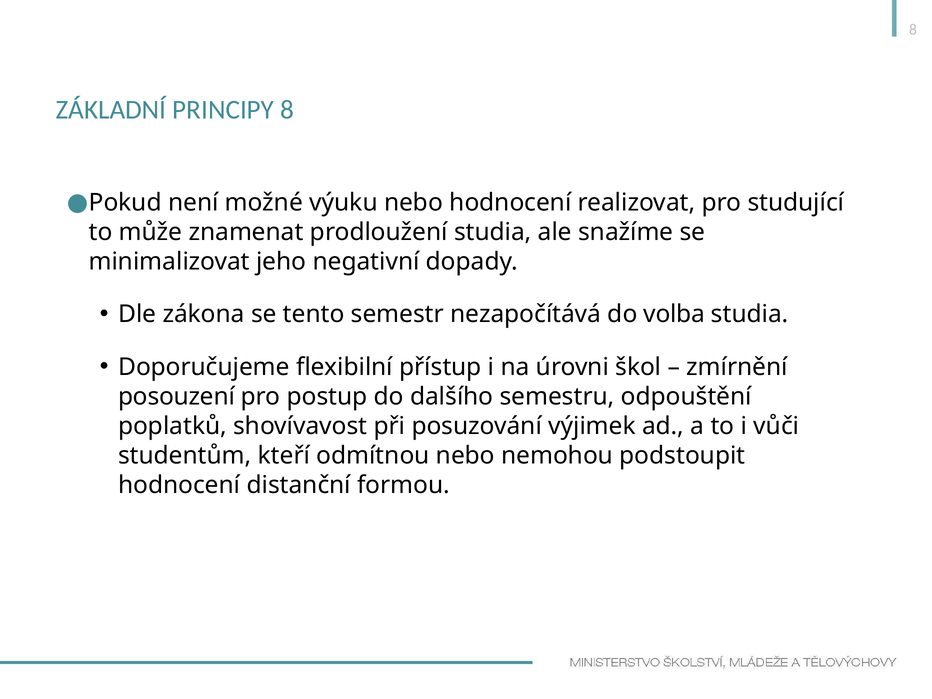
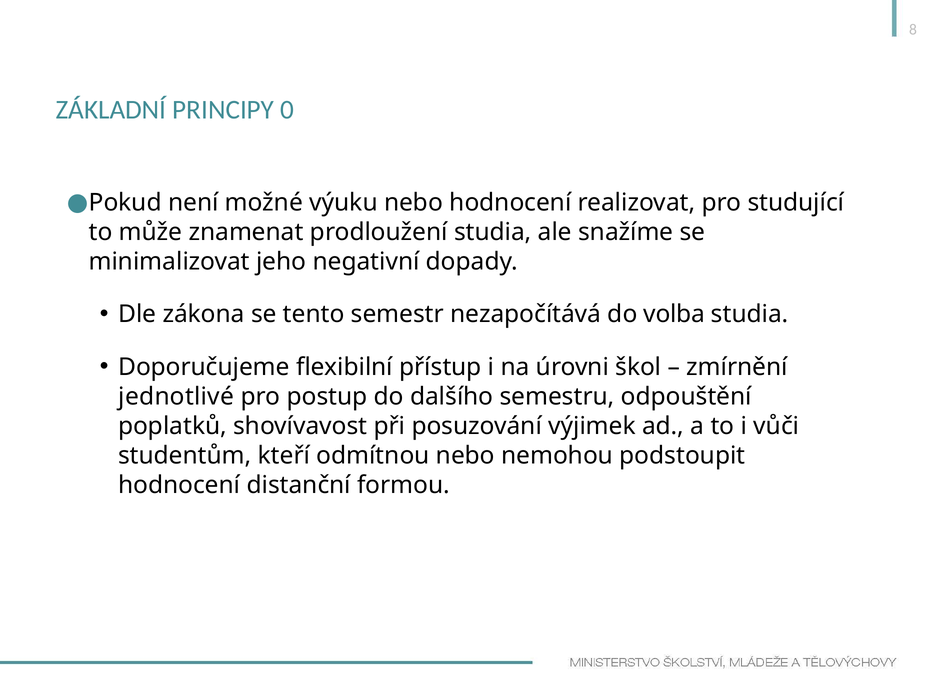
PRINCIPY 8: 8 -> 0
posouzení: posouzení -> jednotlivé
